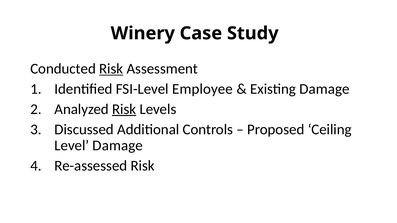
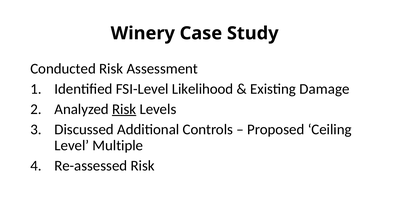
Risk at (111, 69) underline: present -> none
Employee: Employee -> Likelihood
Level Damage: Damage -> Multiple
